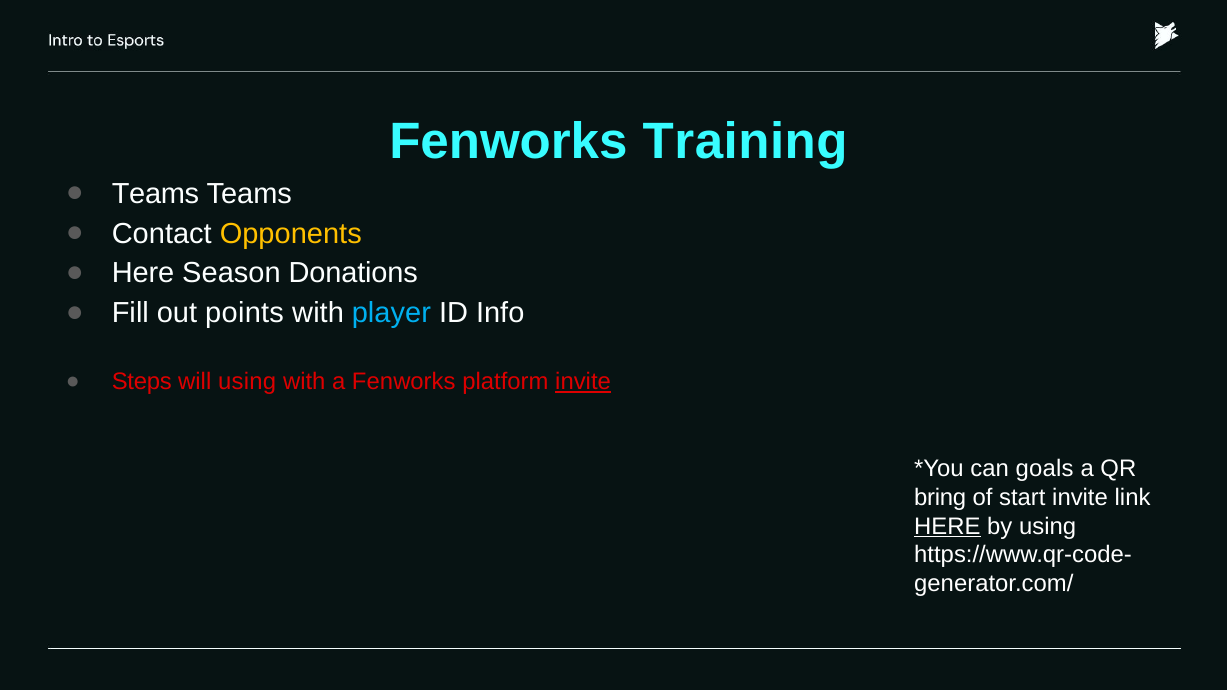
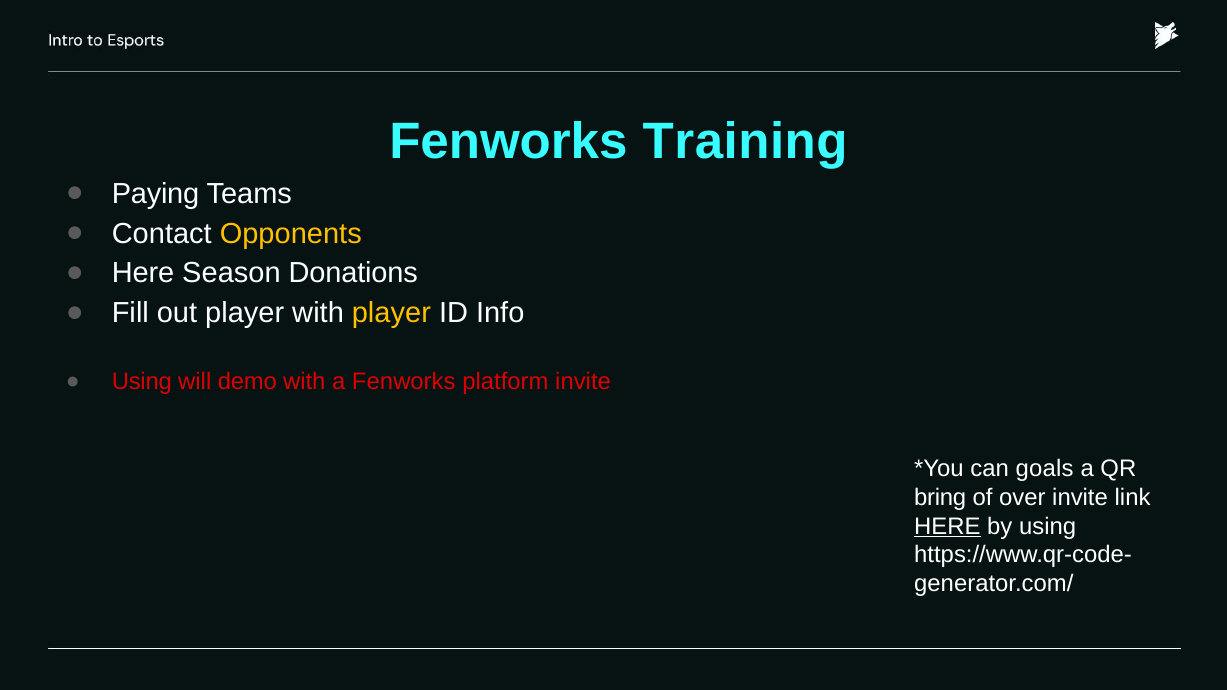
Teams at (156, 194): Teams -> Paying
out points: points -> player
player at (391, 313) colour: light blue -> yellow
Steps at (142, 382): Steps -> Using
will using: using -> demo
invite at (583, 382) underline: present -> none
start: start -> over
